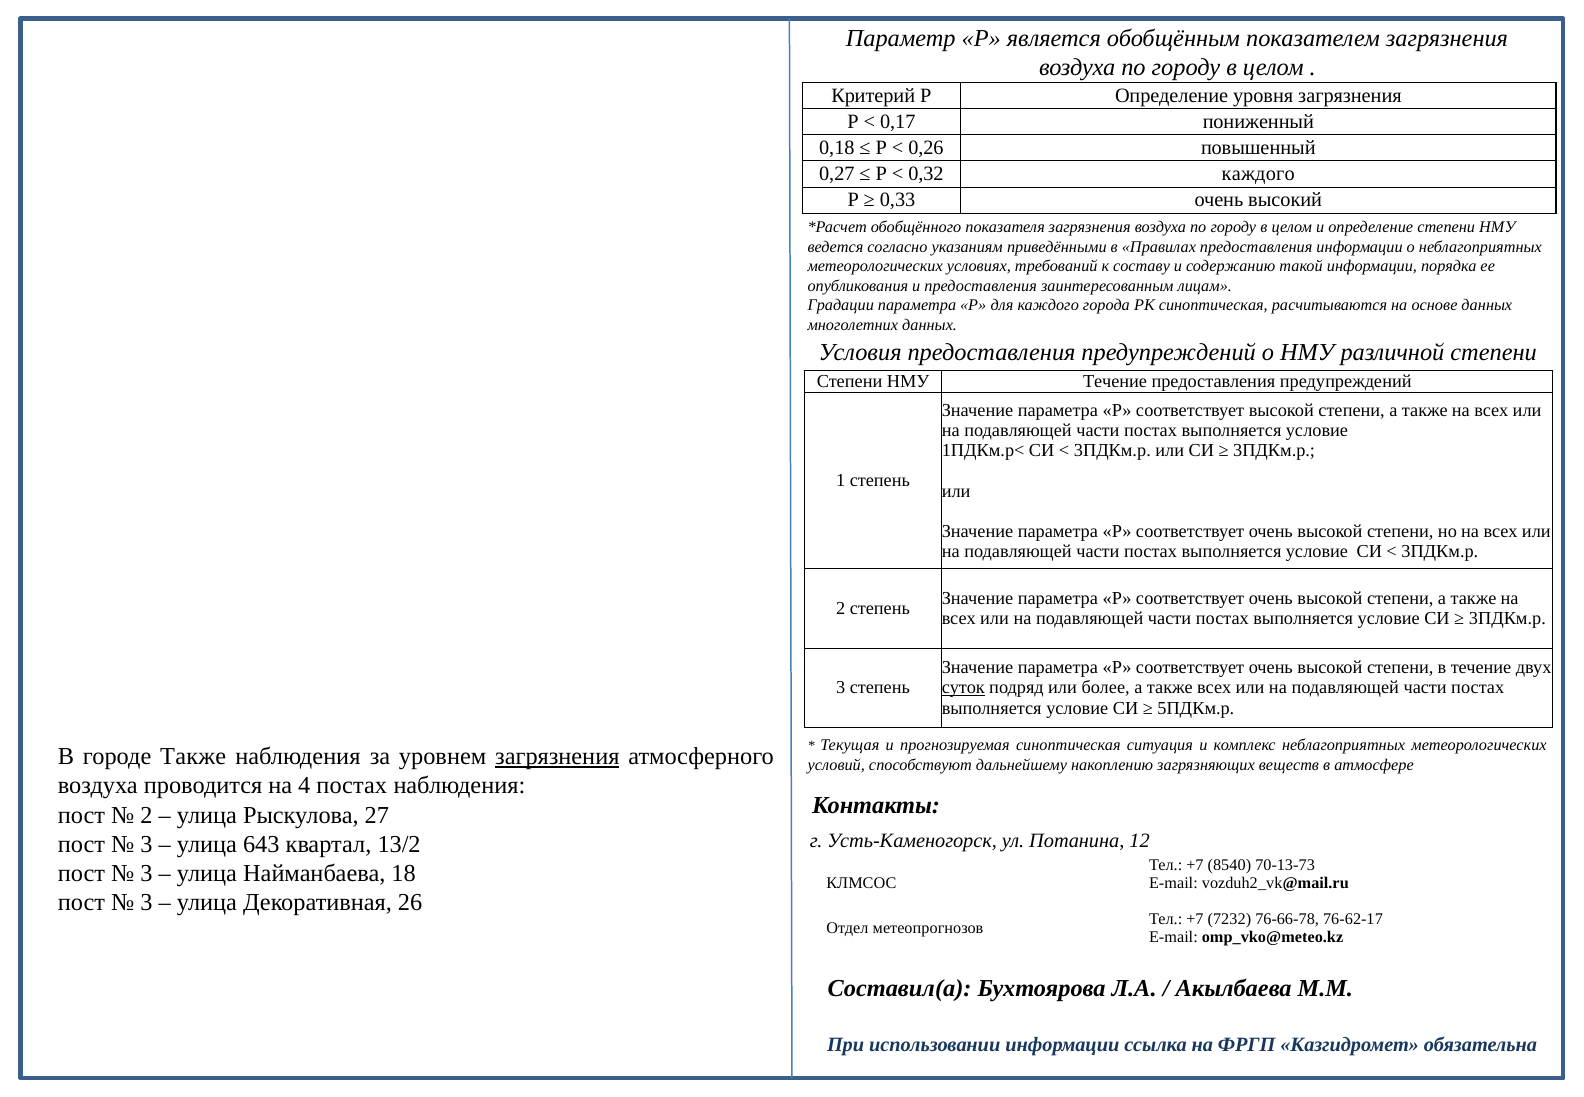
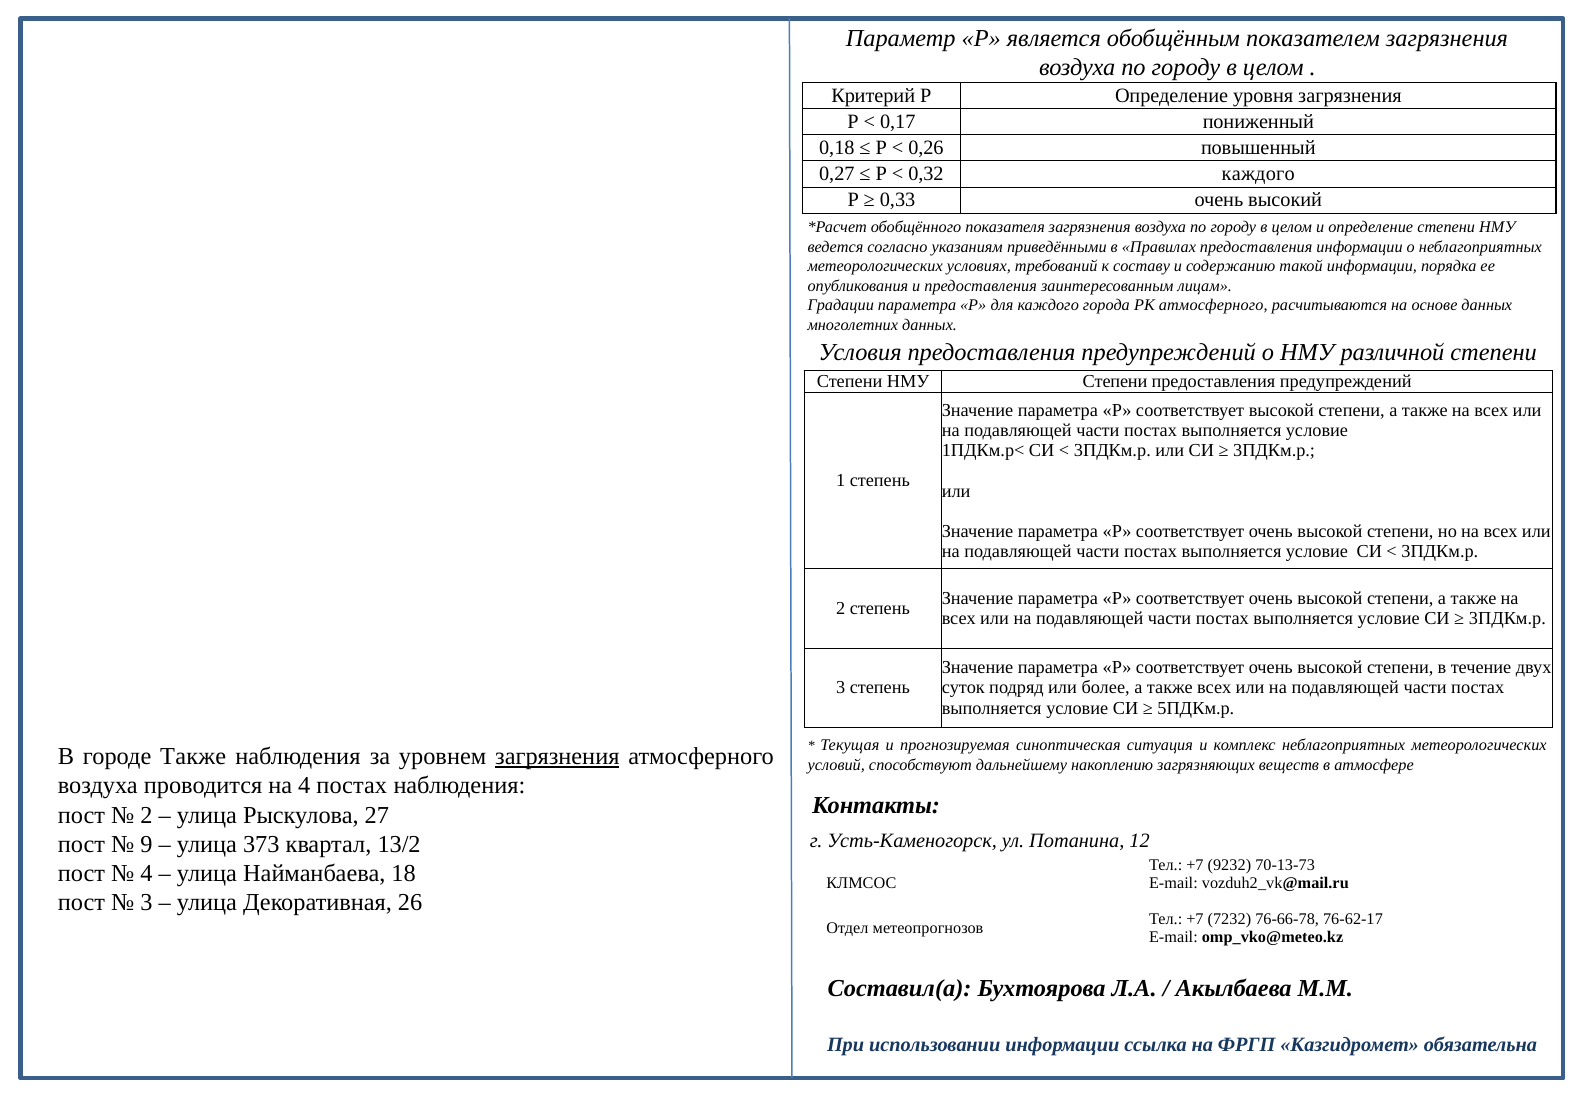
РК синоптическая: синоптическая -> атмосферного
НМУ Течение: Течение -> Степени
суток underline: present -> none
3 at (146, 844): 3 -> 9
643: 643 -> 373
8540: 8540 -> 9232
3 at (146, 873): 3 -> 4
